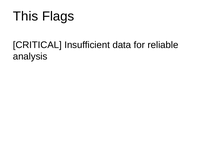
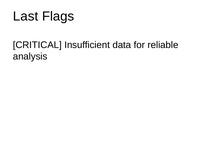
This: This -> Last
